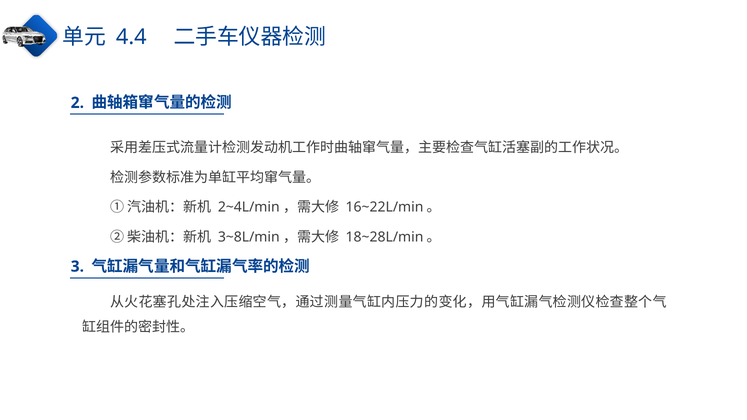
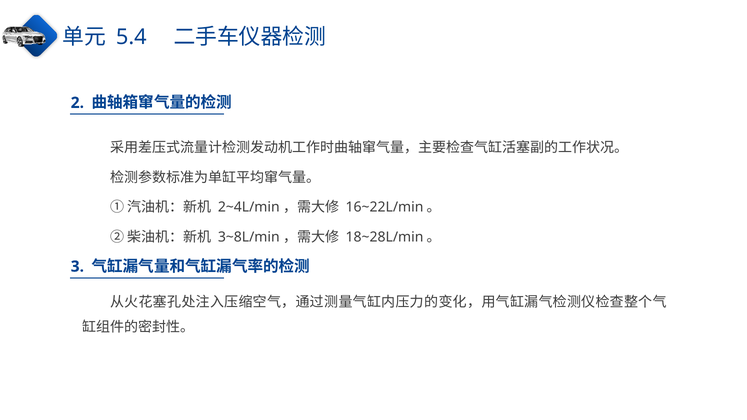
4.4: 4.4 -> 5.4
